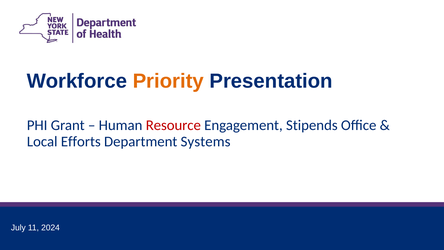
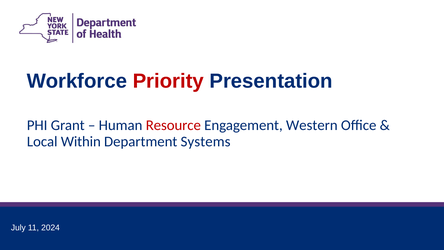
Priority colour: orange -> red
Stipends: Stipends -> Western
Efforts: Efforts -> Within
